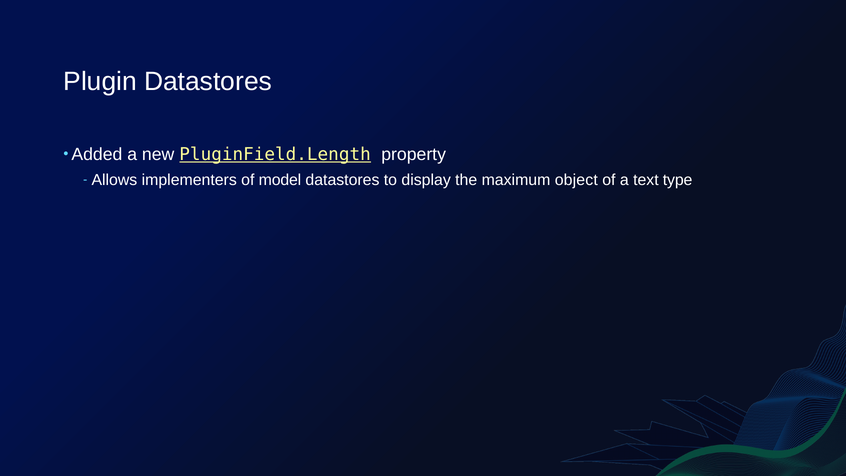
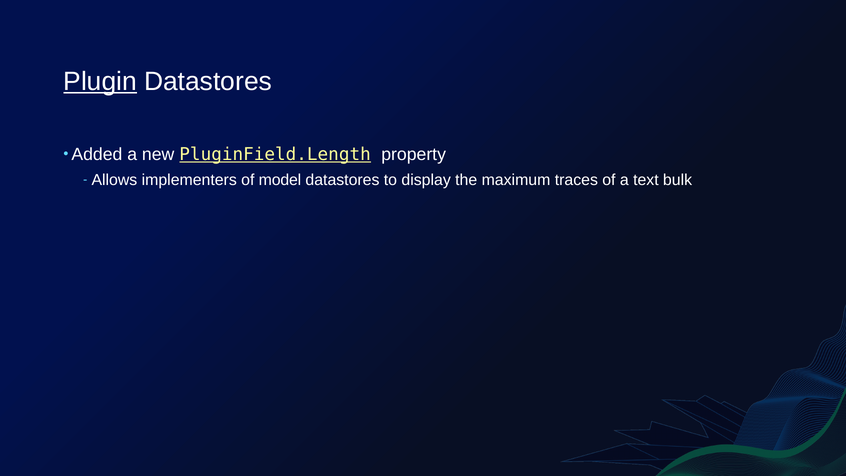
Plugin underline: none -> present
object: object -> traces
type: type -> bulk
